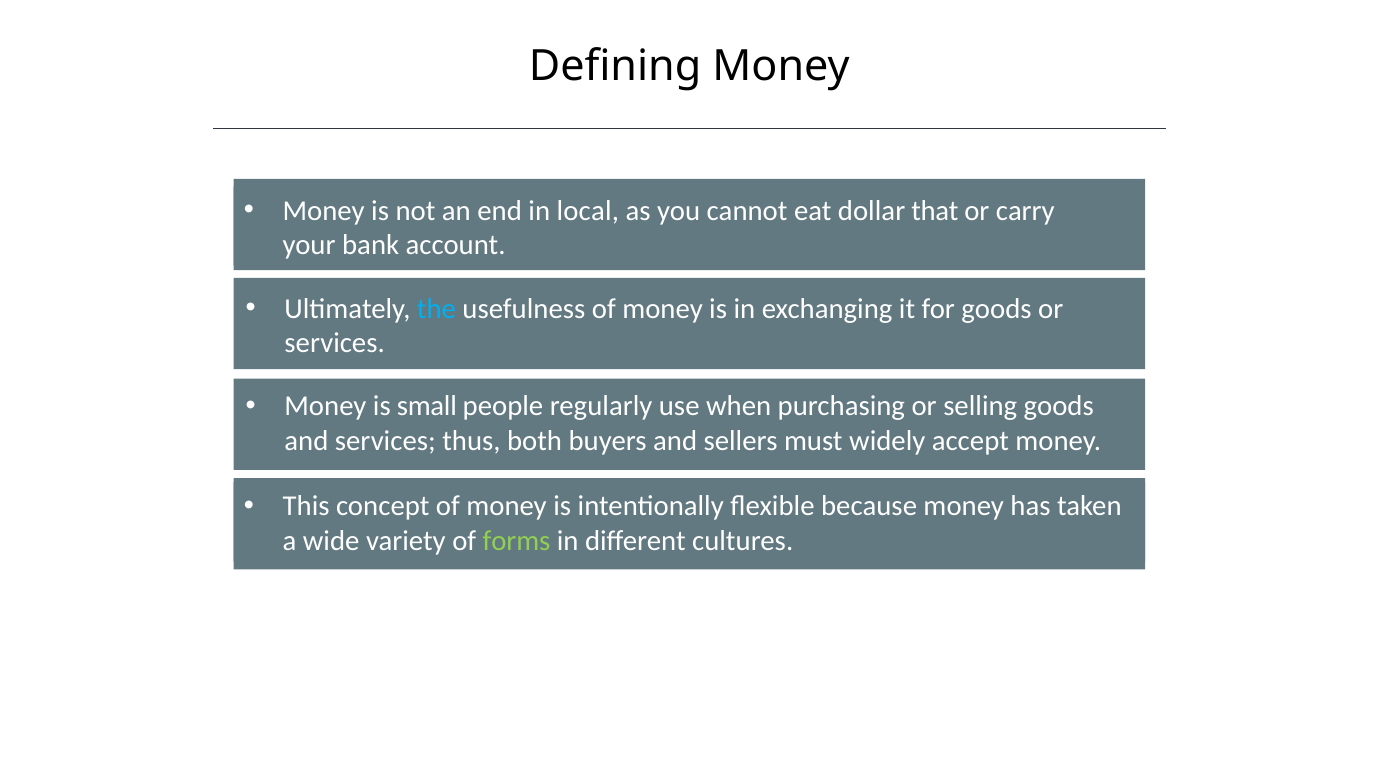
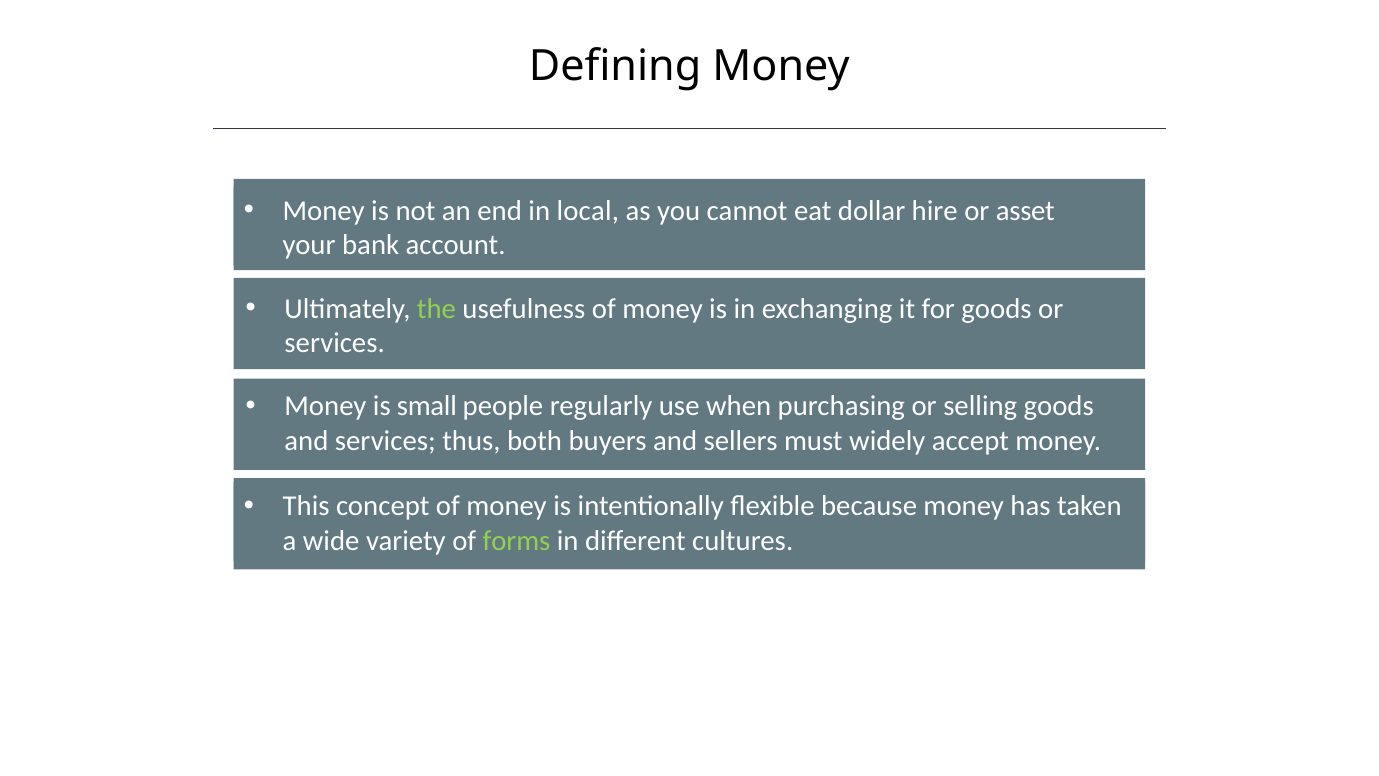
that: that -> hire
carry: carry -> asset
the colour: light blue -> light green
